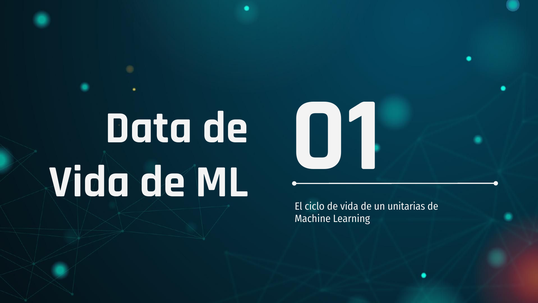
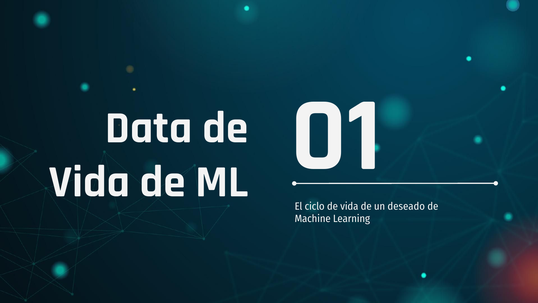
unitarias: unitarias -> deseado
